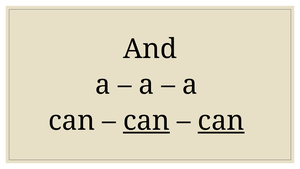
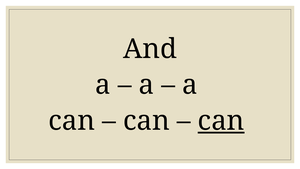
can at (146, 121) underline: present -> none
